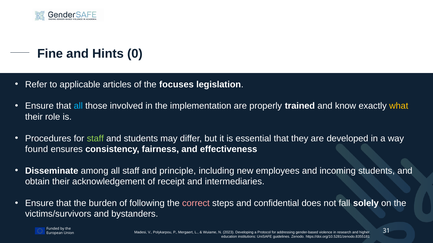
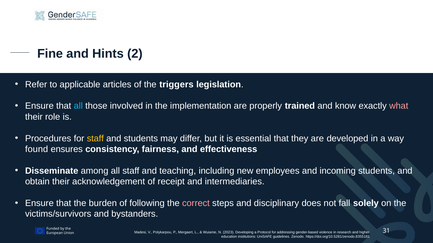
0: 0 -> 2
focuses: focuses -> triggers
what colour: yellow -> pink
staff at (95, 139) colour: light green -> yellow
principle: principle -> teaching
confidential: confidential -> disciplinary
